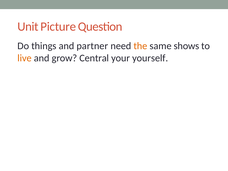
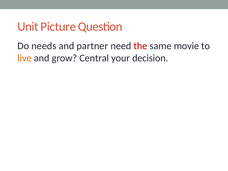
things: things -> needs
the colour: orange -> red
shows: shows -> movie
yourself: yourself -> decision
